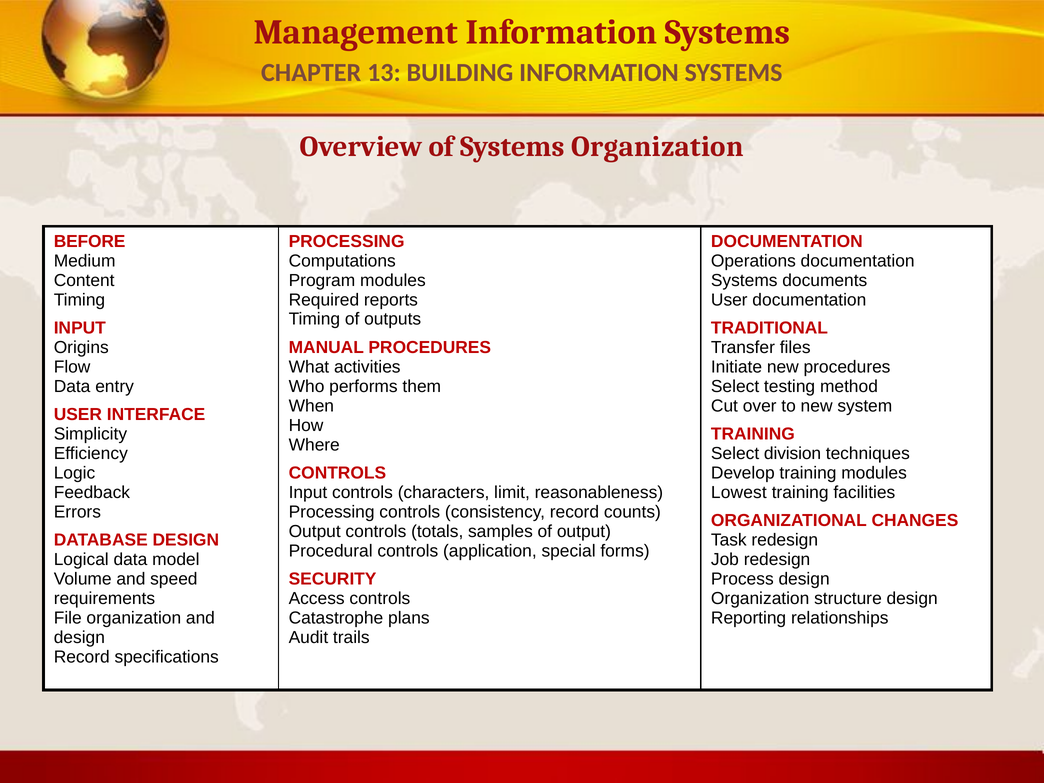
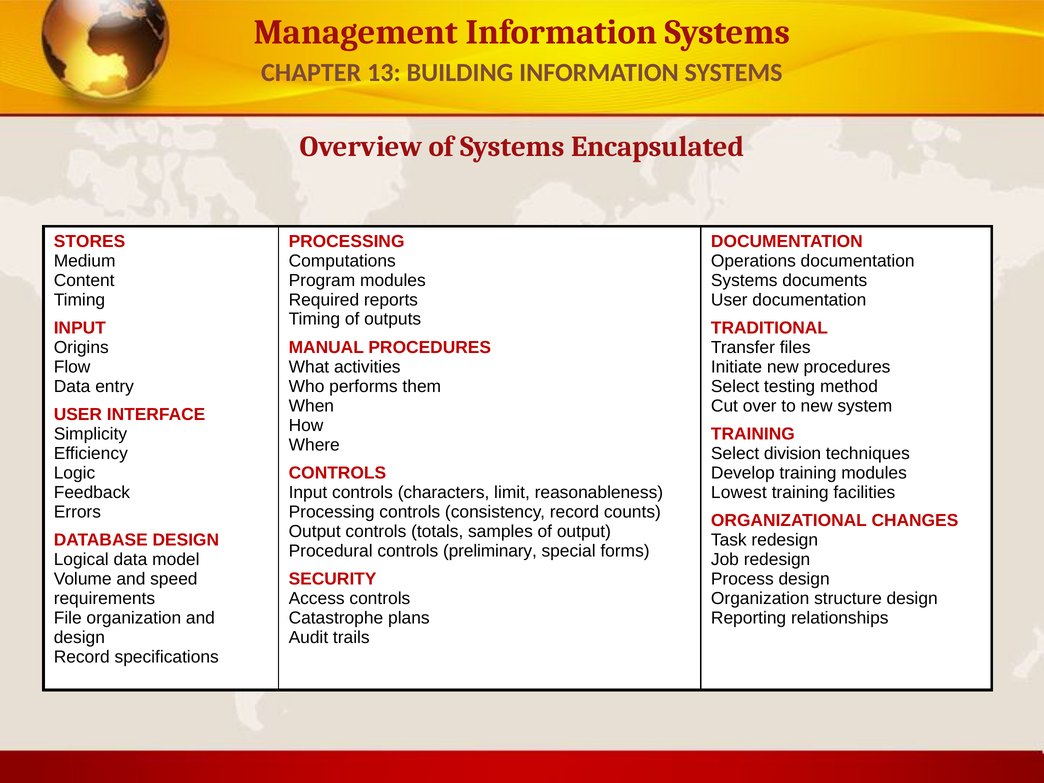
Systems Organization: Organization -> Encapsulated
BEFORE: BEFORE -> STORES
application: application -> preliminary
